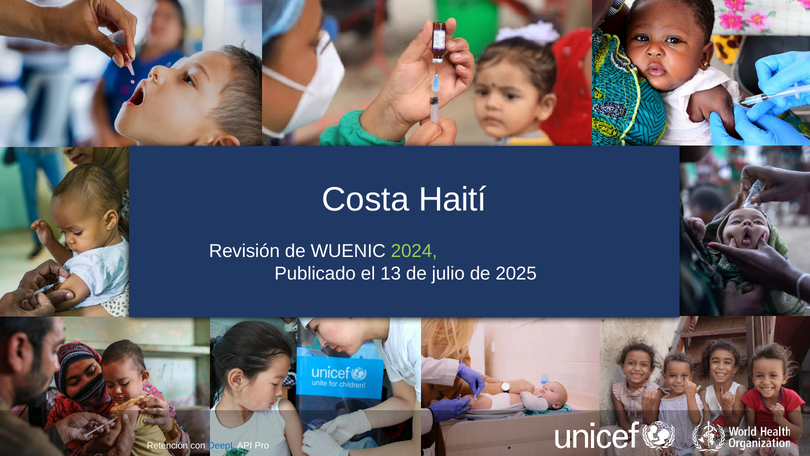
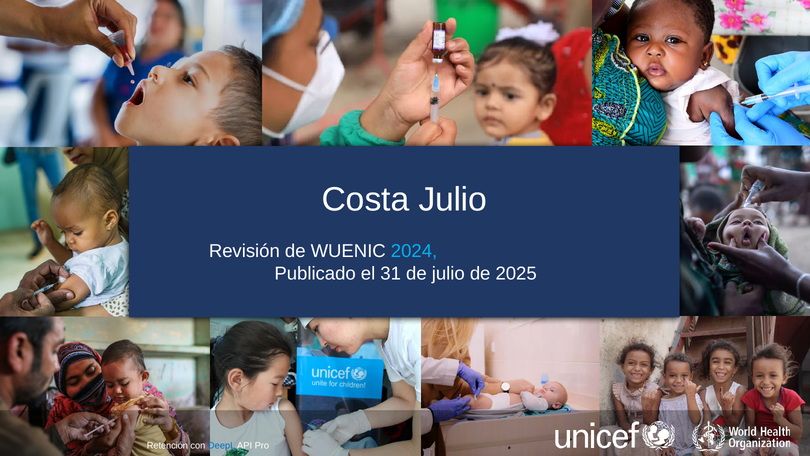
Costa Haití: Haití -> Julio
2024 colour: light green -> light blue
13: 13 -> 31
